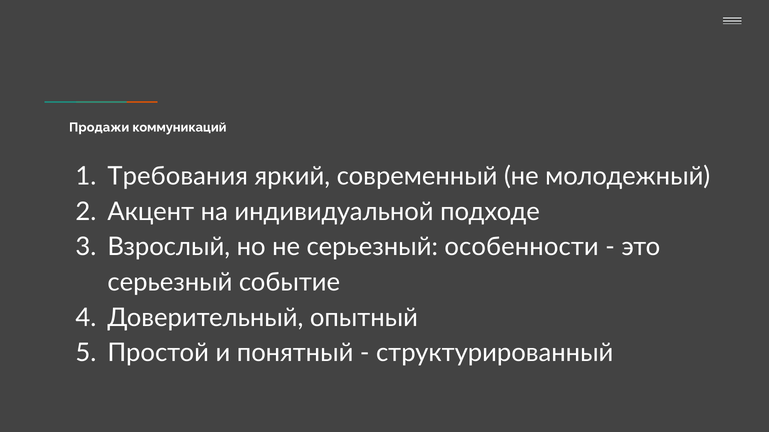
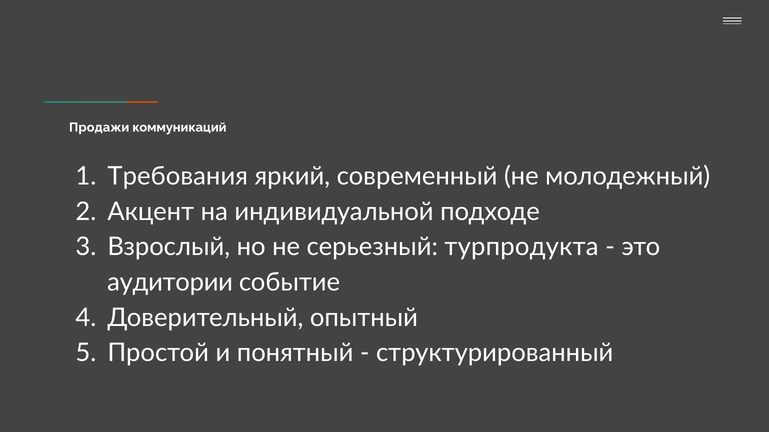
особенности: особенности -> турпродукта
серьезный at (170, 283): серьезный -> аудитории
